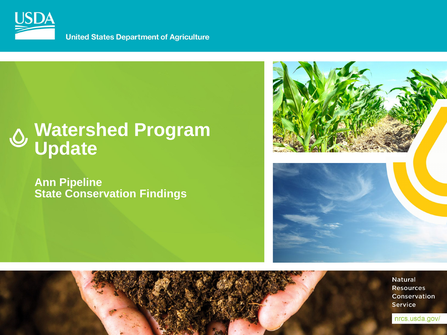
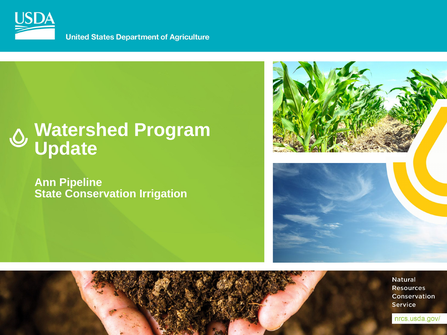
Findings: Findings -> Irrigation
